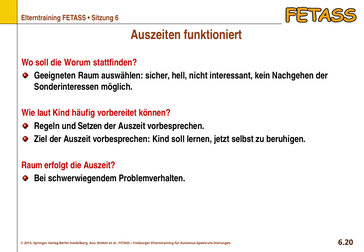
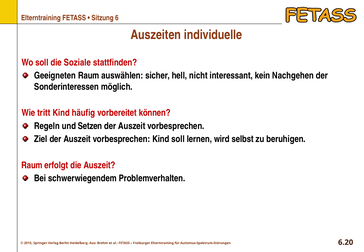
funktioniert: funktioniert -> individuelle
Worum: Worum -> Soziale
laut: laut -> tritt
jetzt: jetzt -> wird
